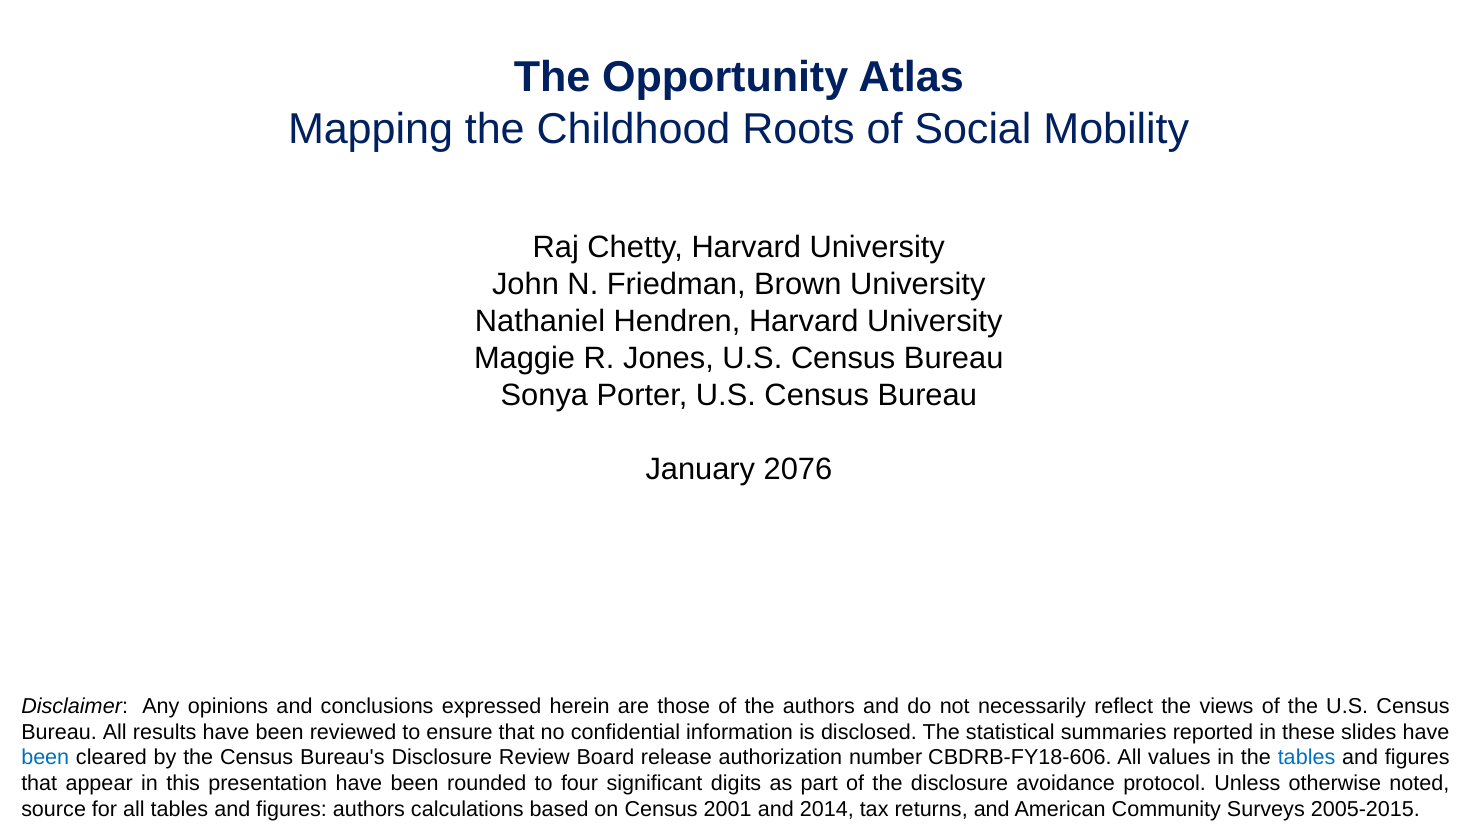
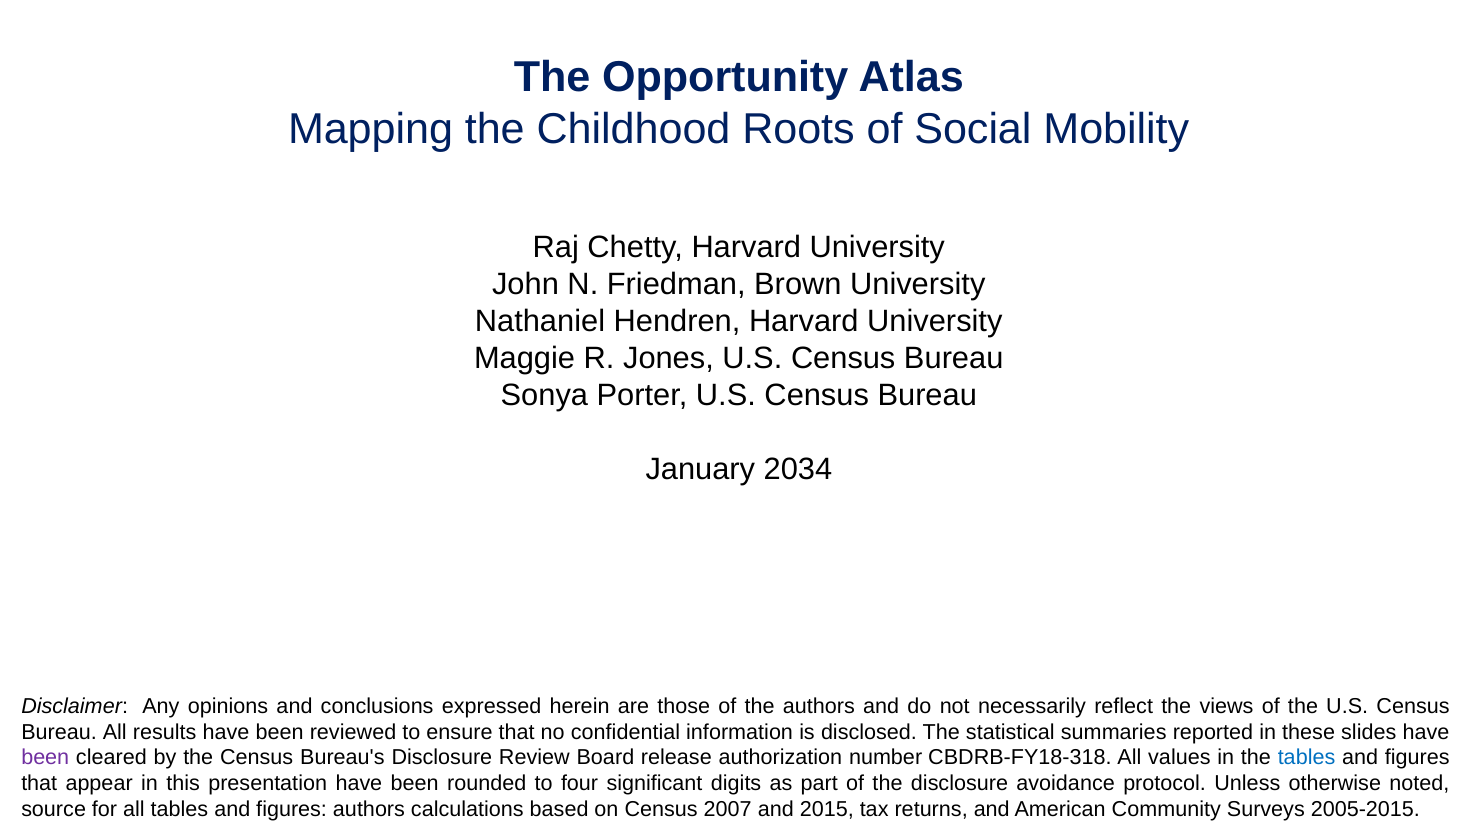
2076: 2076 -> 2034
been at (45, 757) colour: blue -> purple
CBDRB-FY18-606: CBDRB-FY18-606 -> CBDRB-FY18-318
2001: 2001 -> 2007
2014: 2014 -> 2015
